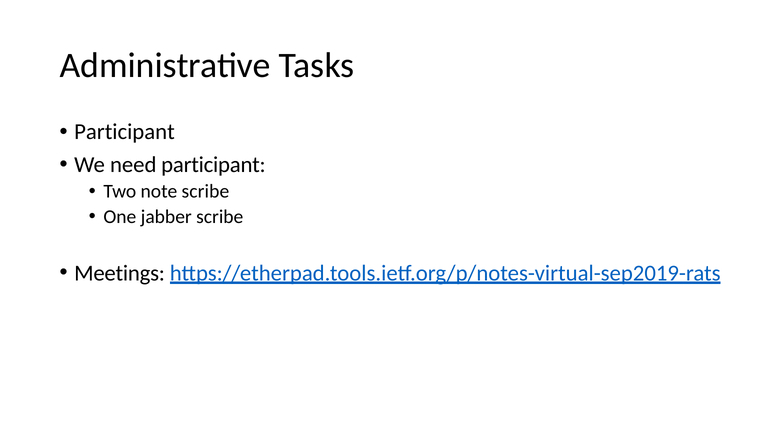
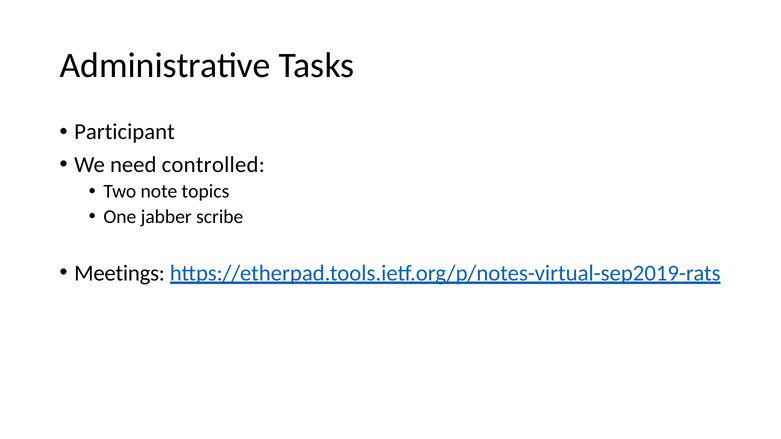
need participant: participant -> controlled
note scribe: scribe -> topics
